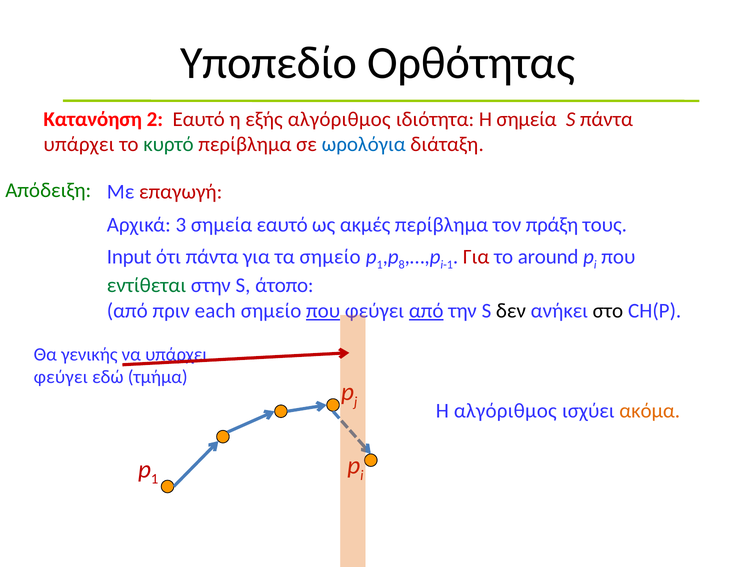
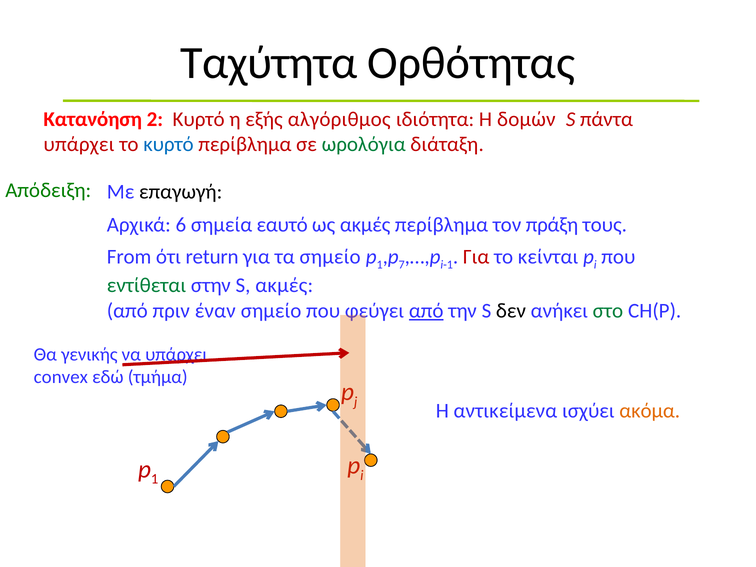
Υποπεδίο: Υποπεδίο -> Ταχύτητα
2 Εαυτό: Εαυτό -> Κυρτό
Η σημεία: σημεία -> δομών
κυρτό at (168, 145) colour: green -> blue
ωρολόγια colour: blue -> green
επαγωγή colour: red -> black
3: 3 -> 6
Input: Input -> From
ότι πάντα: πάντα -> return
8: 8 -> 7
around: around -> κείνται
S άτοπο: άτοπο -> ακμές
each: each -> έναν
που at (323, 311) underline: present -> none
στο colour: black -> green
φεύγει at (61, 377): φεύγει -> convex
Η αλγόριθμος: αλγόριθμος -> αντικείμενα
